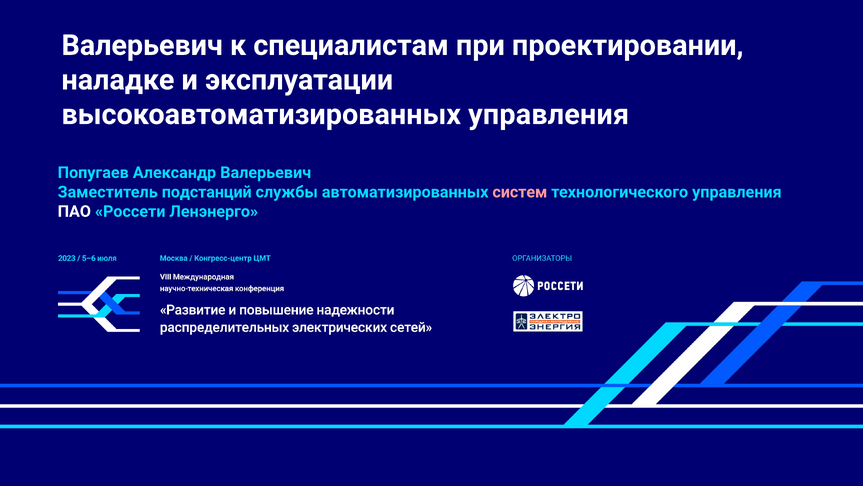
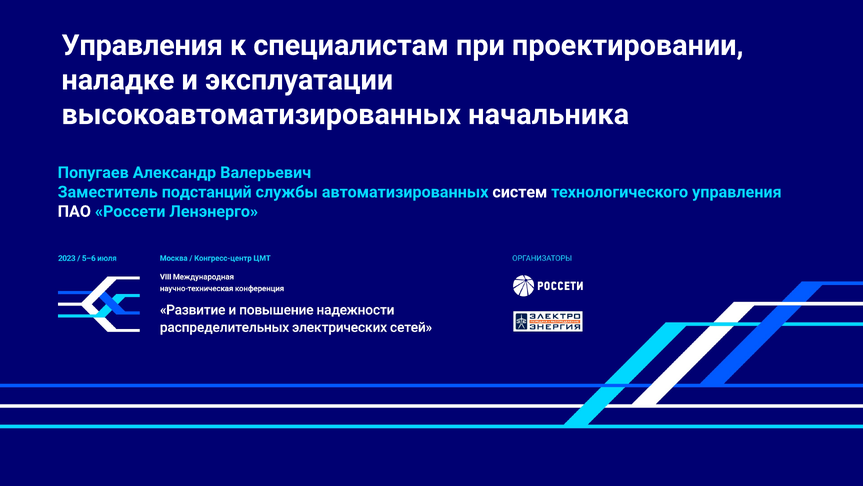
Валерьевич at (142, 45): Валерьевич -> Управления
высокоавтоматизированных управления: управления -> начальника
систем colour: pink -> white
